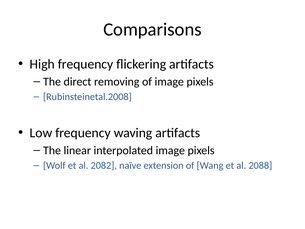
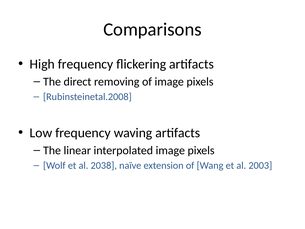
2082: 2082 -> 2038
2088: 2088 -> 2003
